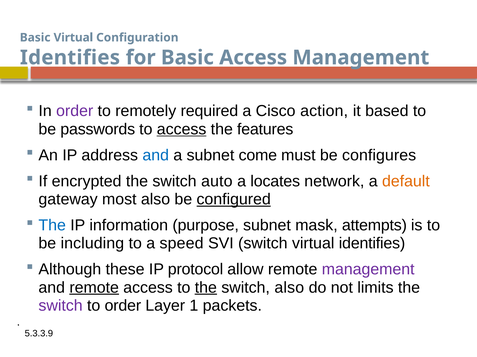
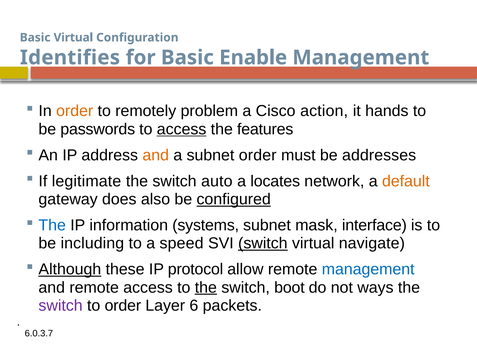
Basic Access: Access -> Enable
order at (75, 111) colour: purple -> orange
required: required -> problem
based: based -> hands
and at (156, 156) colour: blue -> orange
subnet come: come -> order
configures: configures -> addresses
encrypted: encrypted -> legitimate
most: most -> does
purpose: purpose -> systems
attempts: attempts -> interface
switch at (263, 244) underline: none -> present
virtual identifies: identifies -> navigate
Although underline: none -> present
management at (368, 270) colour: purple -> blue
remote at (94, 288) underline: present -> none
switch also: also -> boot
limits: limits -> ways
1: 1 -> 6
5.3.3.9: 5.3.3.9 -> 6.0.3.7
